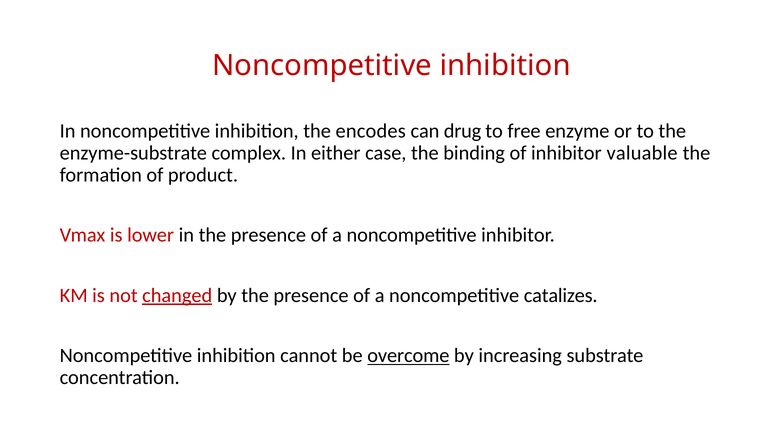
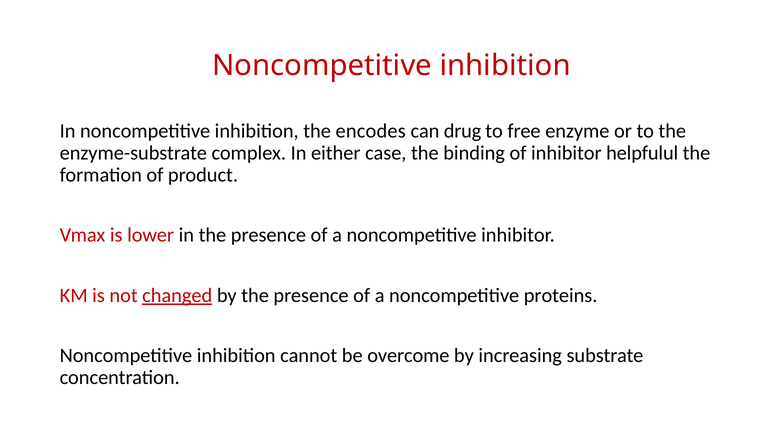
valuable: valuable -> helpfulul
catalizes: catalizes -> proteins
overcome underline: present -> none
